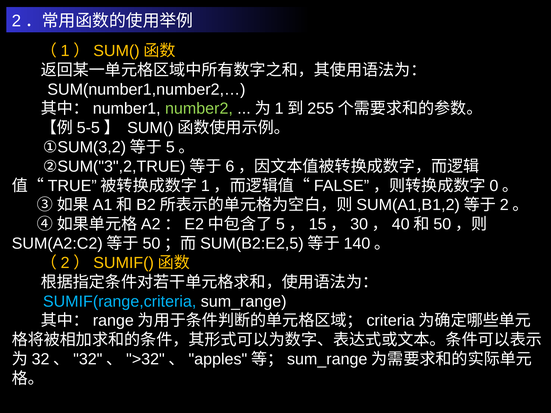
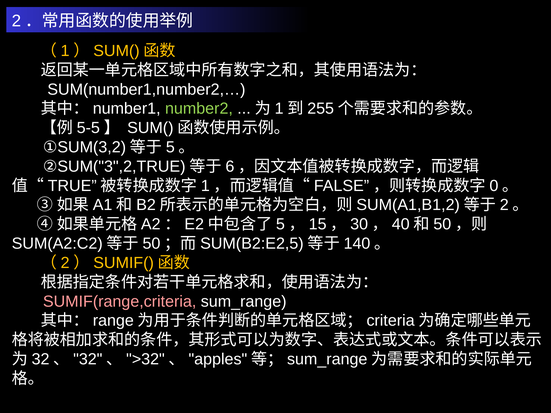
SUMIF(range,criteria colour: light blue -> pink
